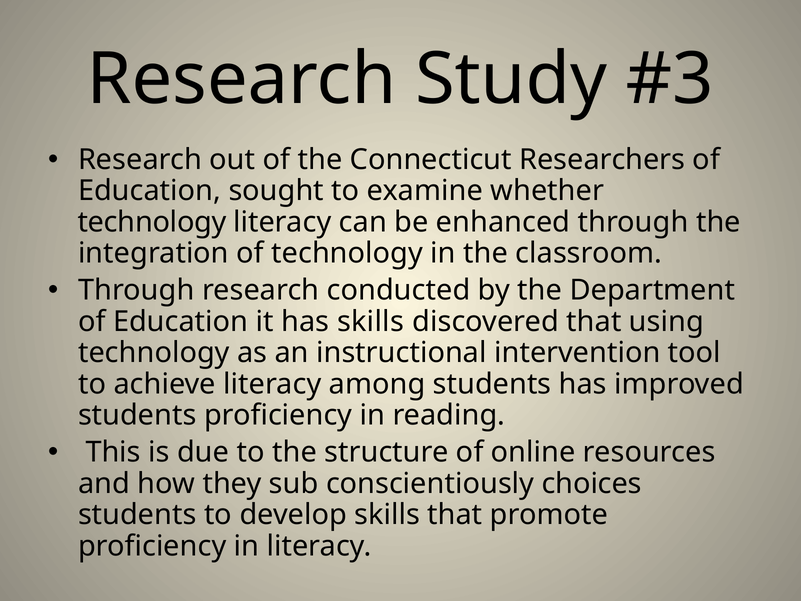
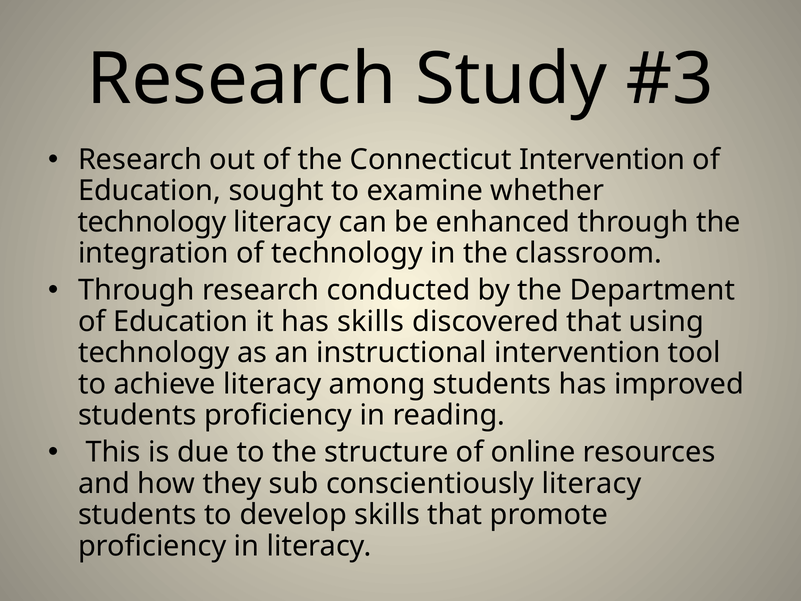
Connecticut Researchers: Researchers -> Intervention
conscientiously choices: choices -> literacy
